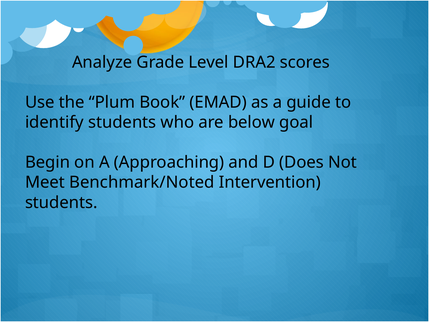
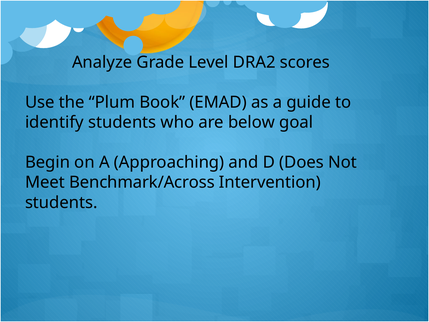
Benchmark/Noted: Benchmark/Noted -> Benchmark/Across
